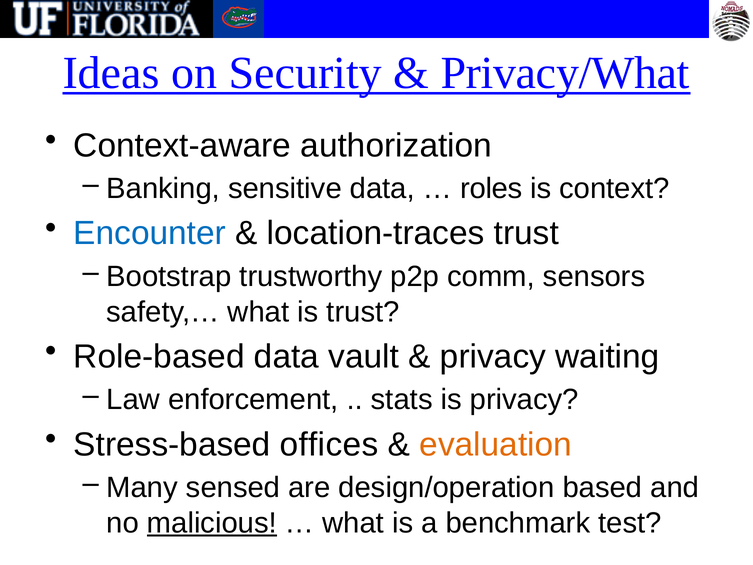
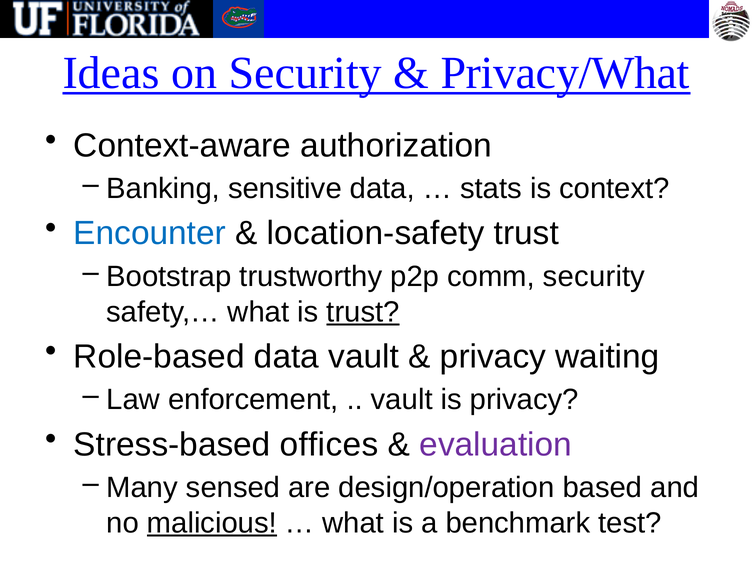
roles: roles -> stats
location-traces: location-traces -> location-safety
comm sensors: sensors -> security
trust at (363, 312) underline: none -> present
stats at (402, 400): stats -> vault
evaluation colour: orange -> purple
